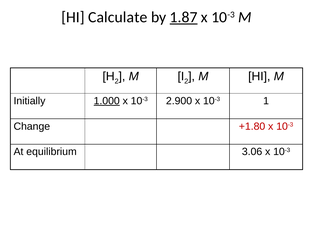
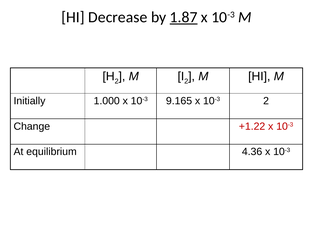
Calculate: Calculate -> Decrease
1.000 underline: present -> none
2.900: 2.900 -> 9.165
10-3 1: 1 -> 2
+1.80: +1.80 -> +1.22
3.06: 3.06 -> 4.36
